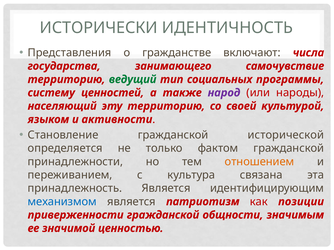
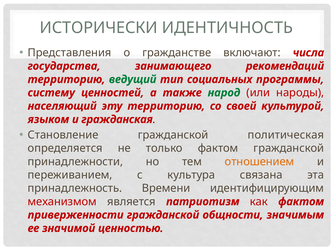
самочувствие: самочувствие -> рекомендаций
народ colour: purple -> green
активности: активности -> гражданская
исторической: исторической -> политическая
принадлежность Является: Является -> Времени
механизмом colour: blue -> red
как позиции: позиции -> фактом
